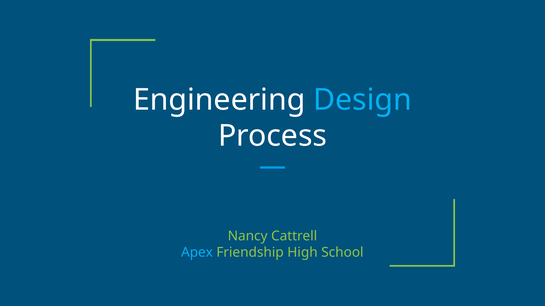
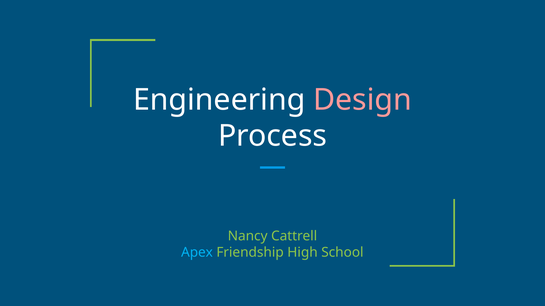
Design colour: light blue -> pink
